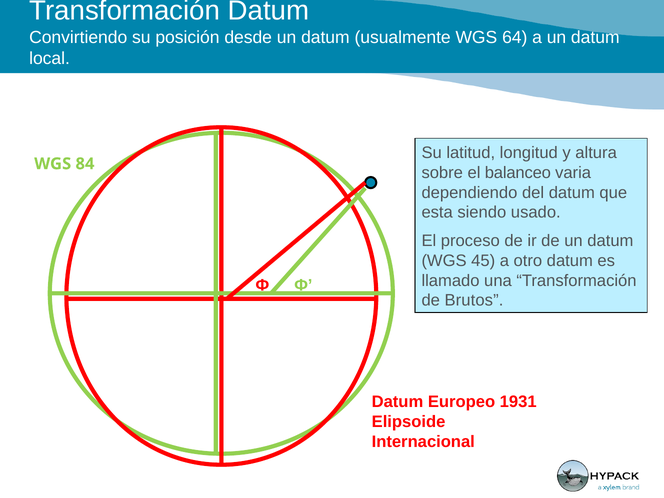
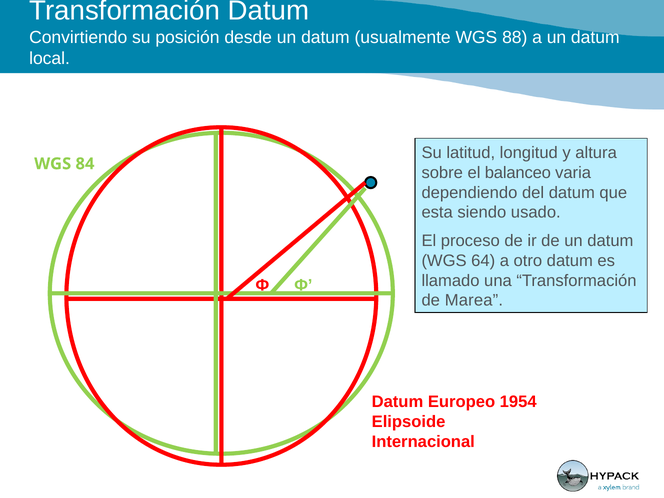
64: 64 -> 88
45: 45 -> 64
Brutos: Brutos -> Marea
1931: 1931 -> 1954
